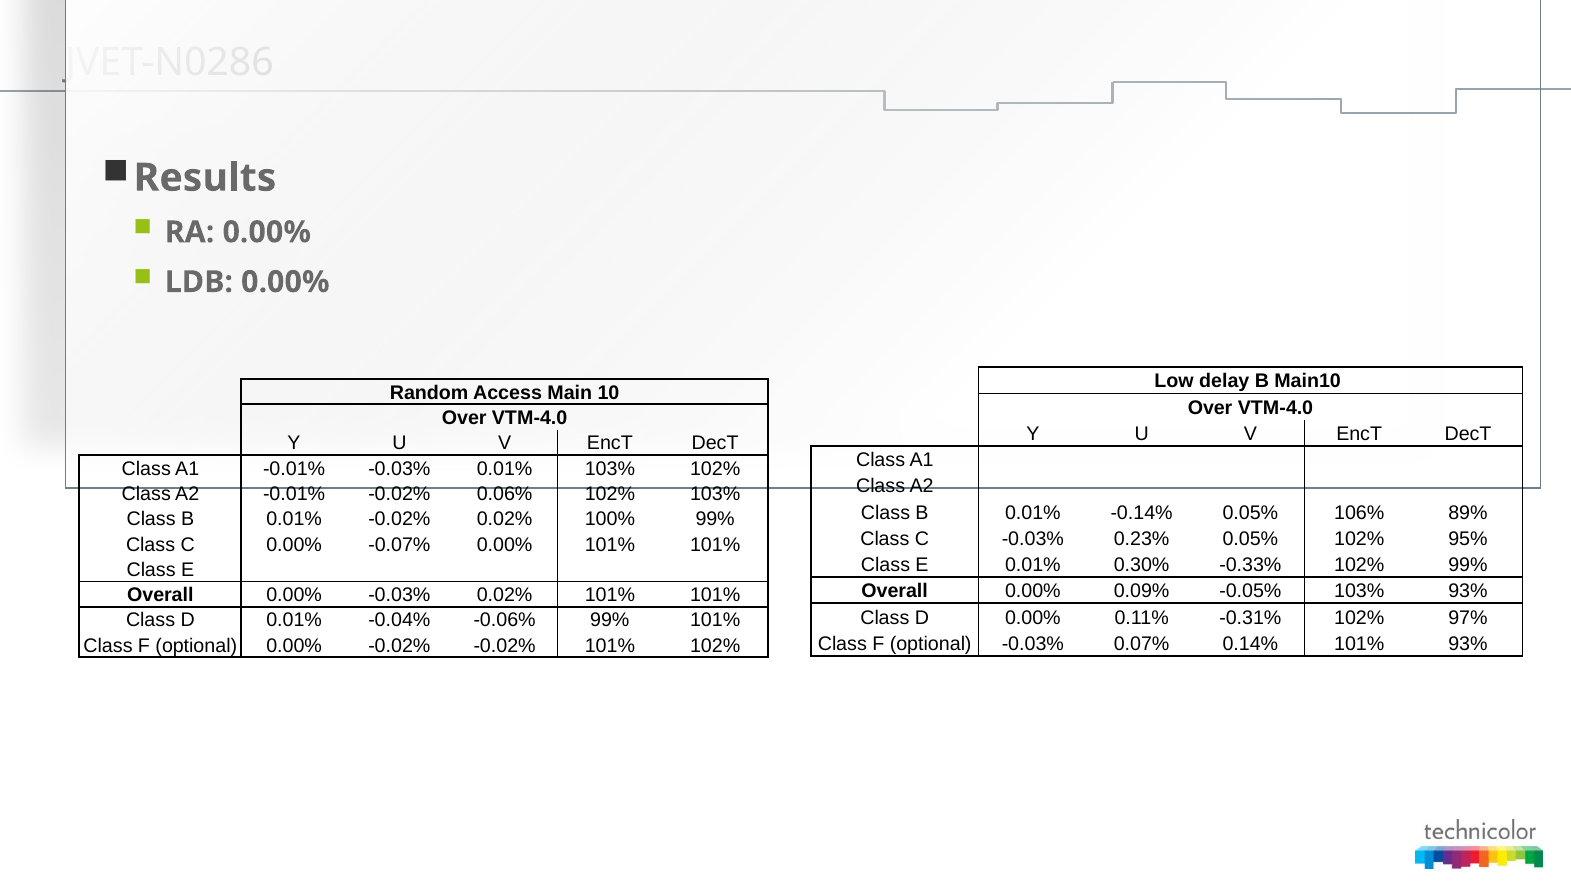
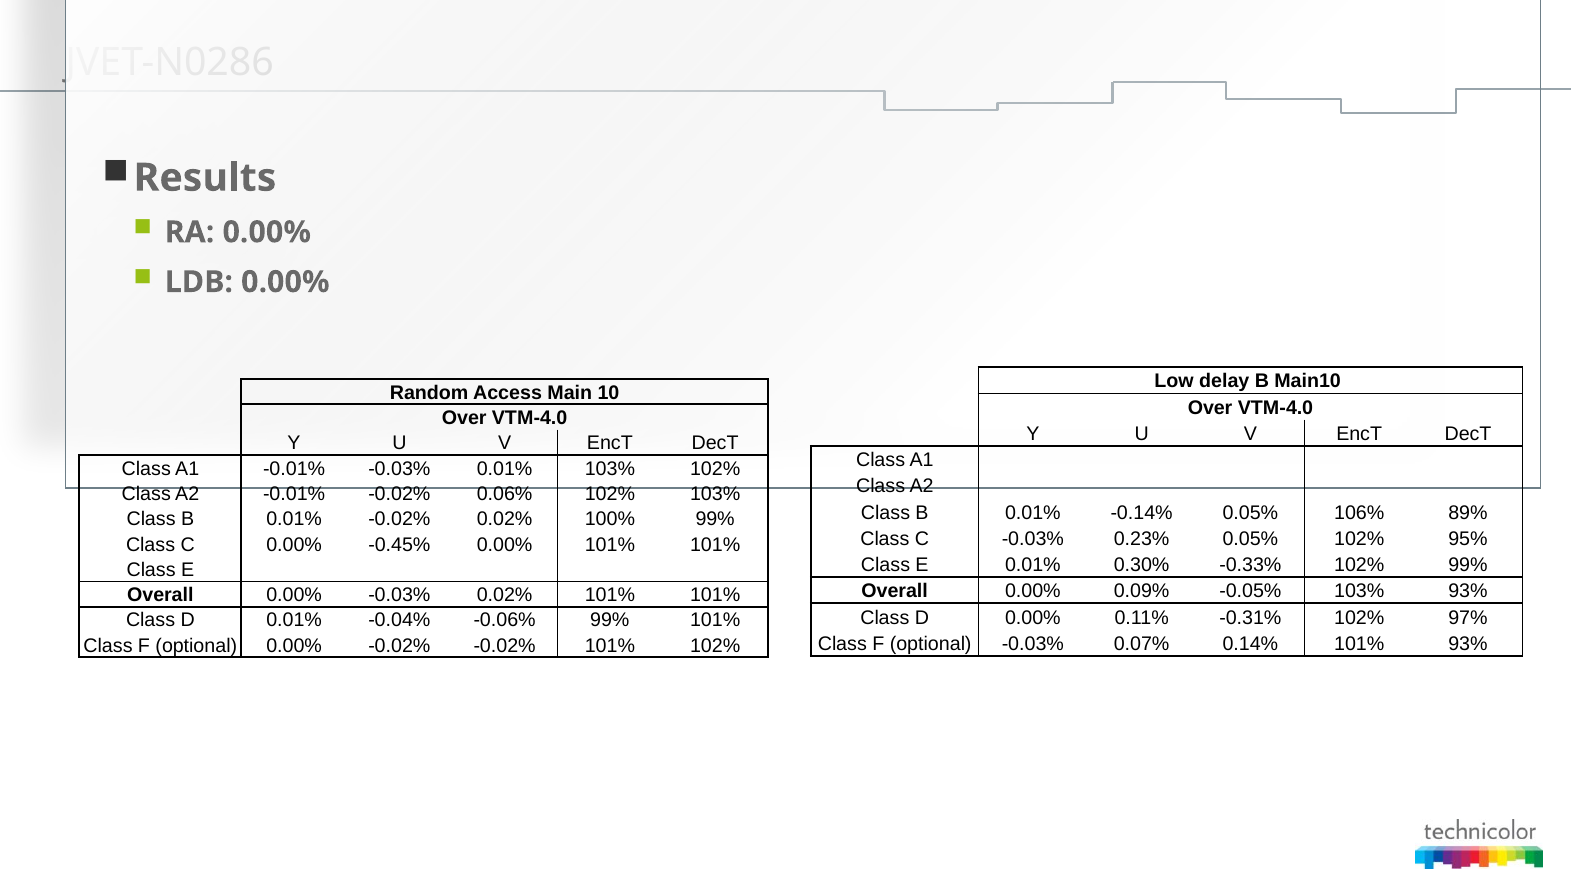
-0.07%: -0.07% -> -0.45%
